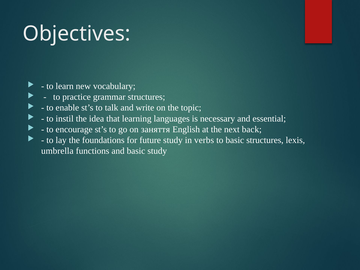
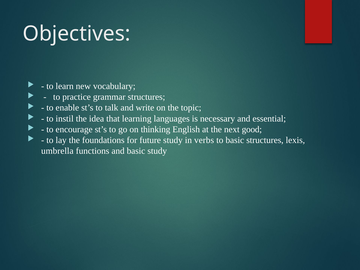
заняття: заняття -> thinking
back: back -> good
